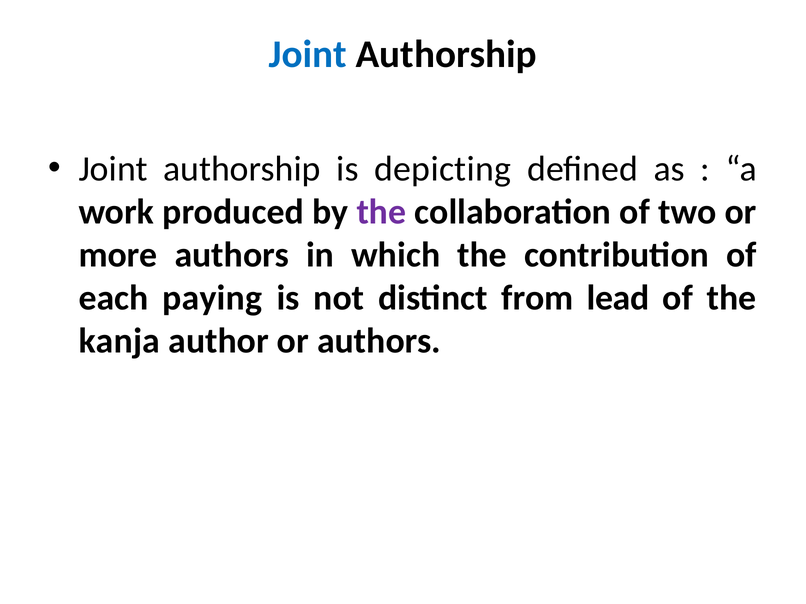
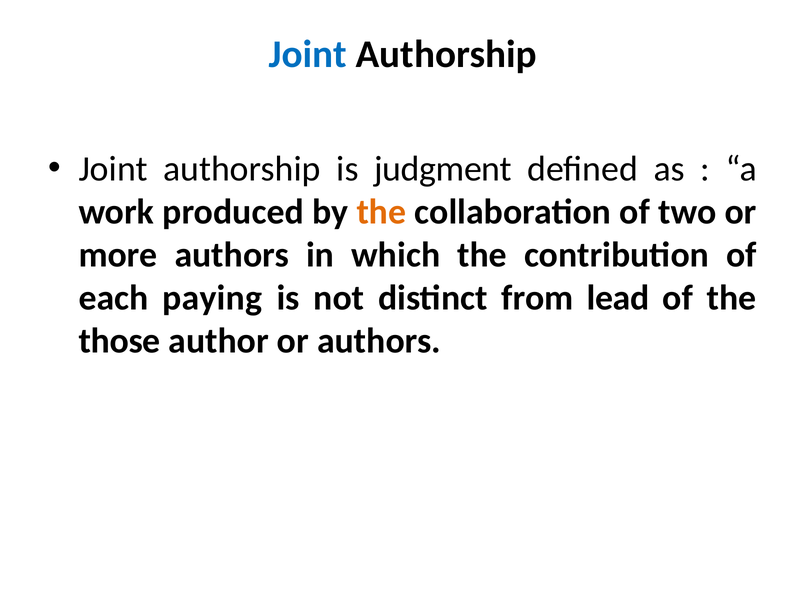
depicting: depicting -> judgment
the at (381, 212) colour: purple -> orange
kanja: kanja -> those
